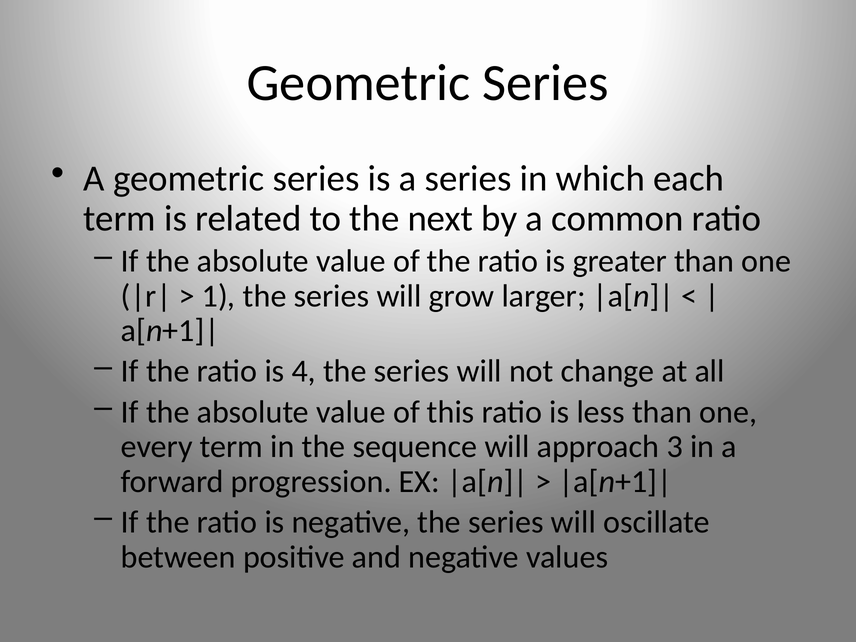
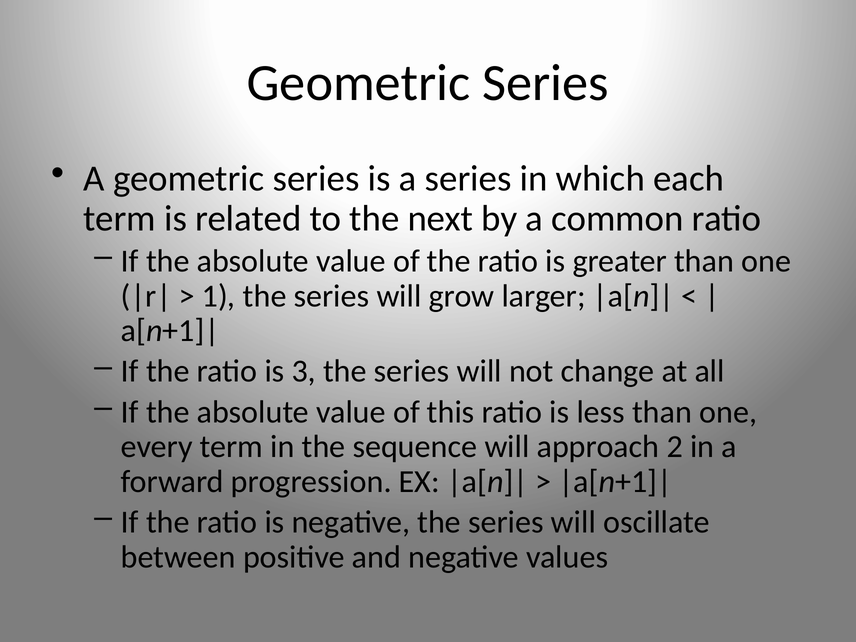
4: 4 -> 3
3: 3 -> 2
